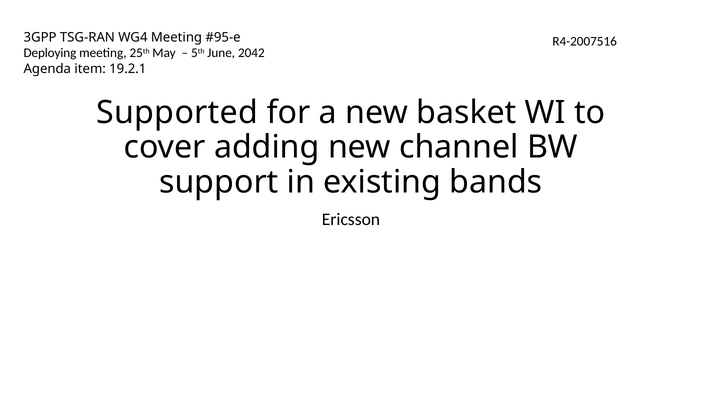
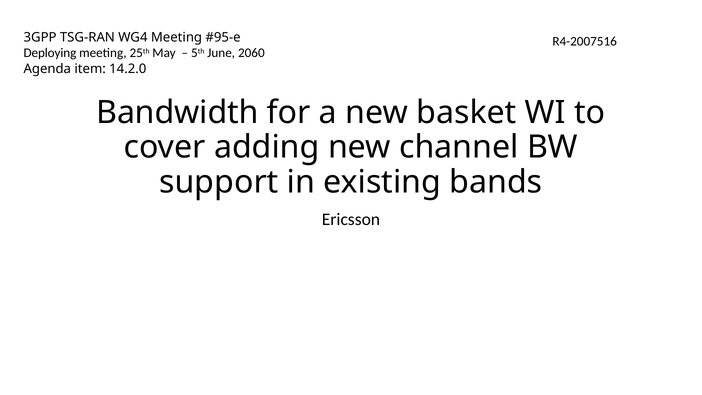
2042: 2042 -> 2060
19.2.1: 19.2.1 -> 14.2.0
Supported: Supported -> Bandwidth
